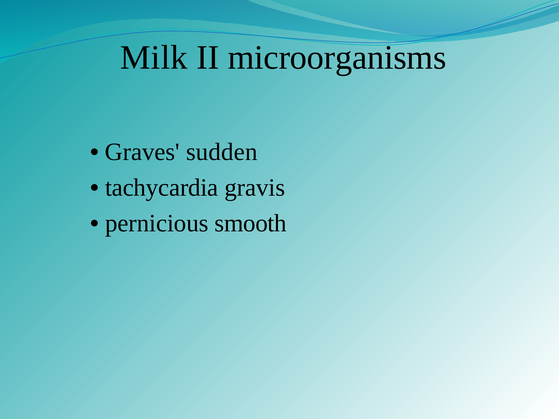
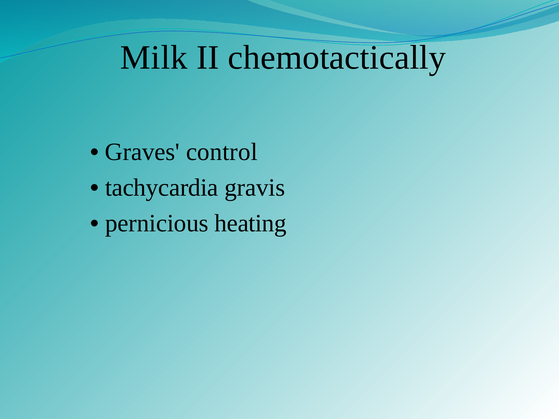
microorganisms: microorganisms -> chemotactically
sudden: sudden -> control
smooth: smooth -> heating
